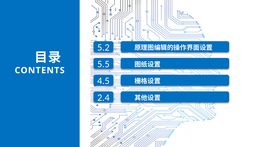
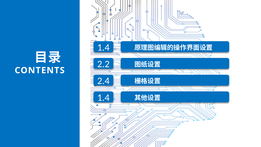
5.2 at (103, 47): 5.2 -> 1.4
5.5: 5.5 -> 2.2
4.5: 4.5 -> 2.4
2.4 at (103, 97): 2.4 -> 1.4
